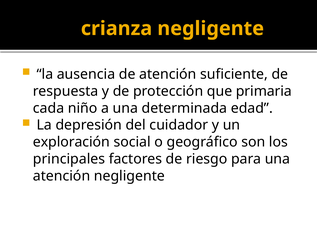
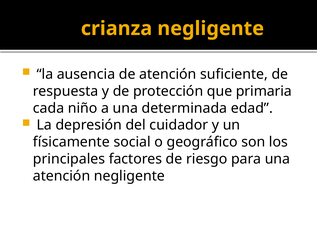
exploración: exploración -> físicamente
